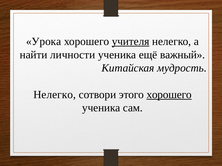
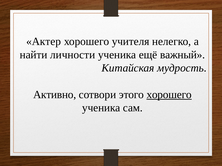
Урока: Урока -> Актер
учителя underline: present -> none
Нелегко at (55, 95): Нелегко -> Активно
